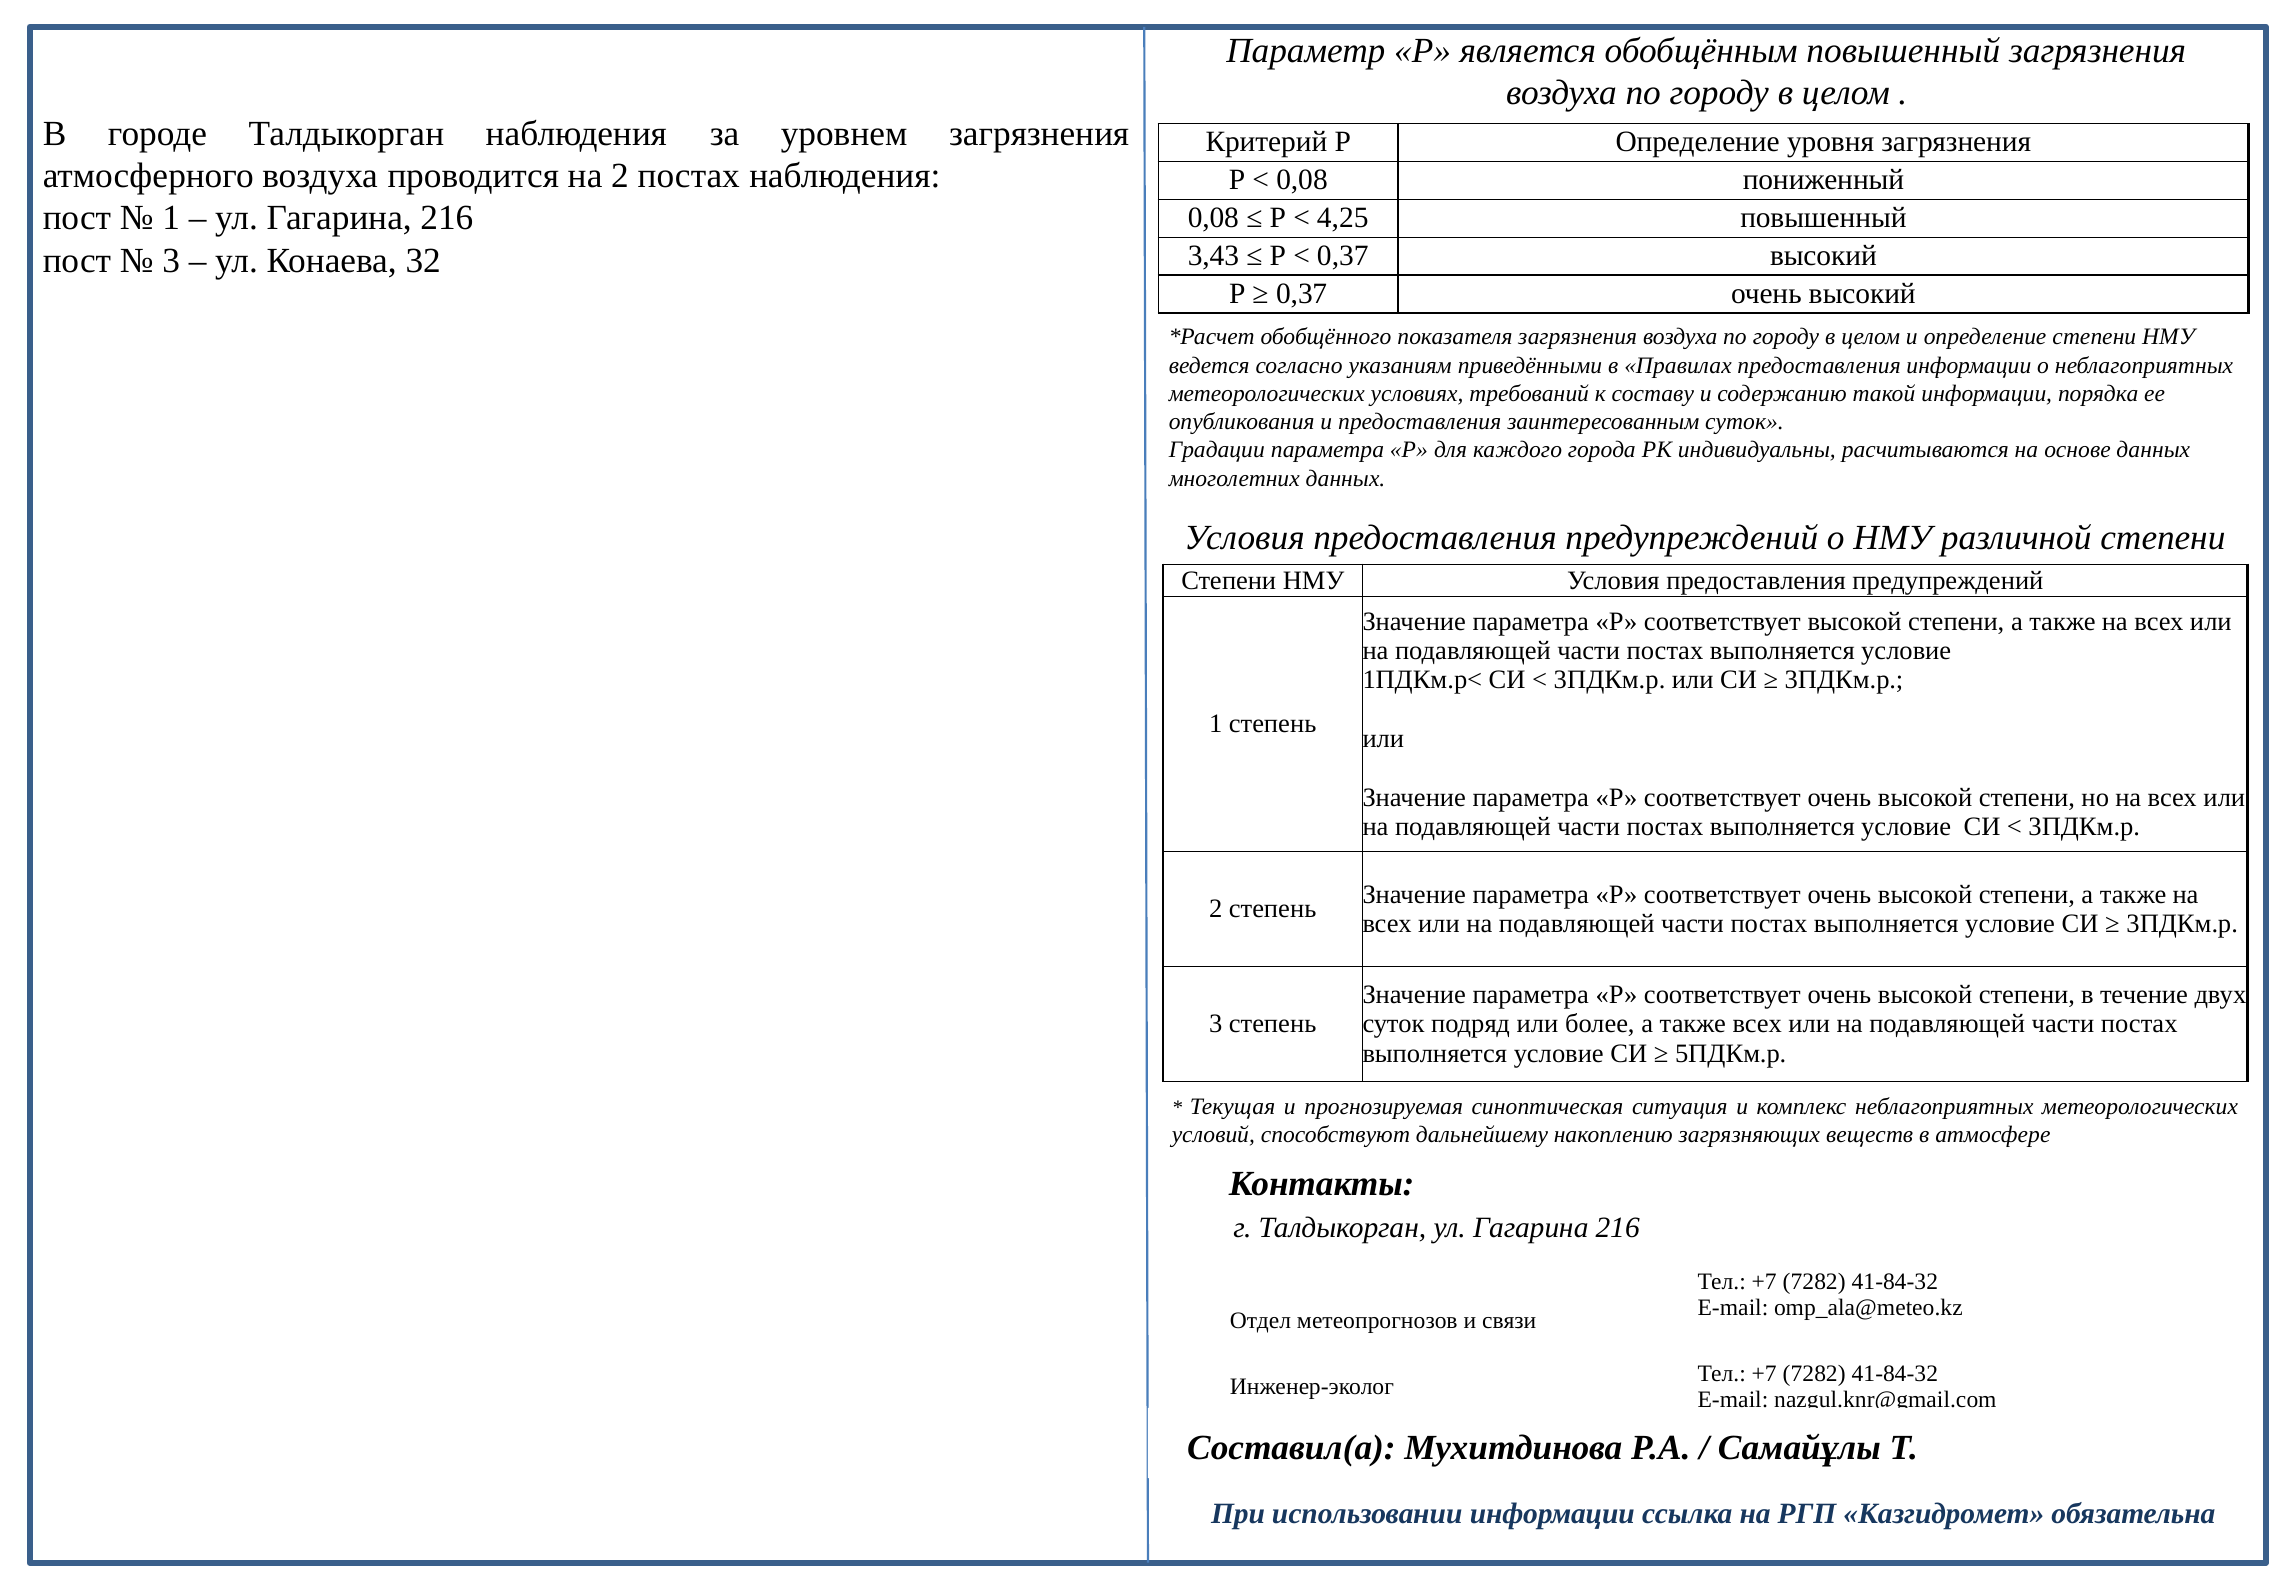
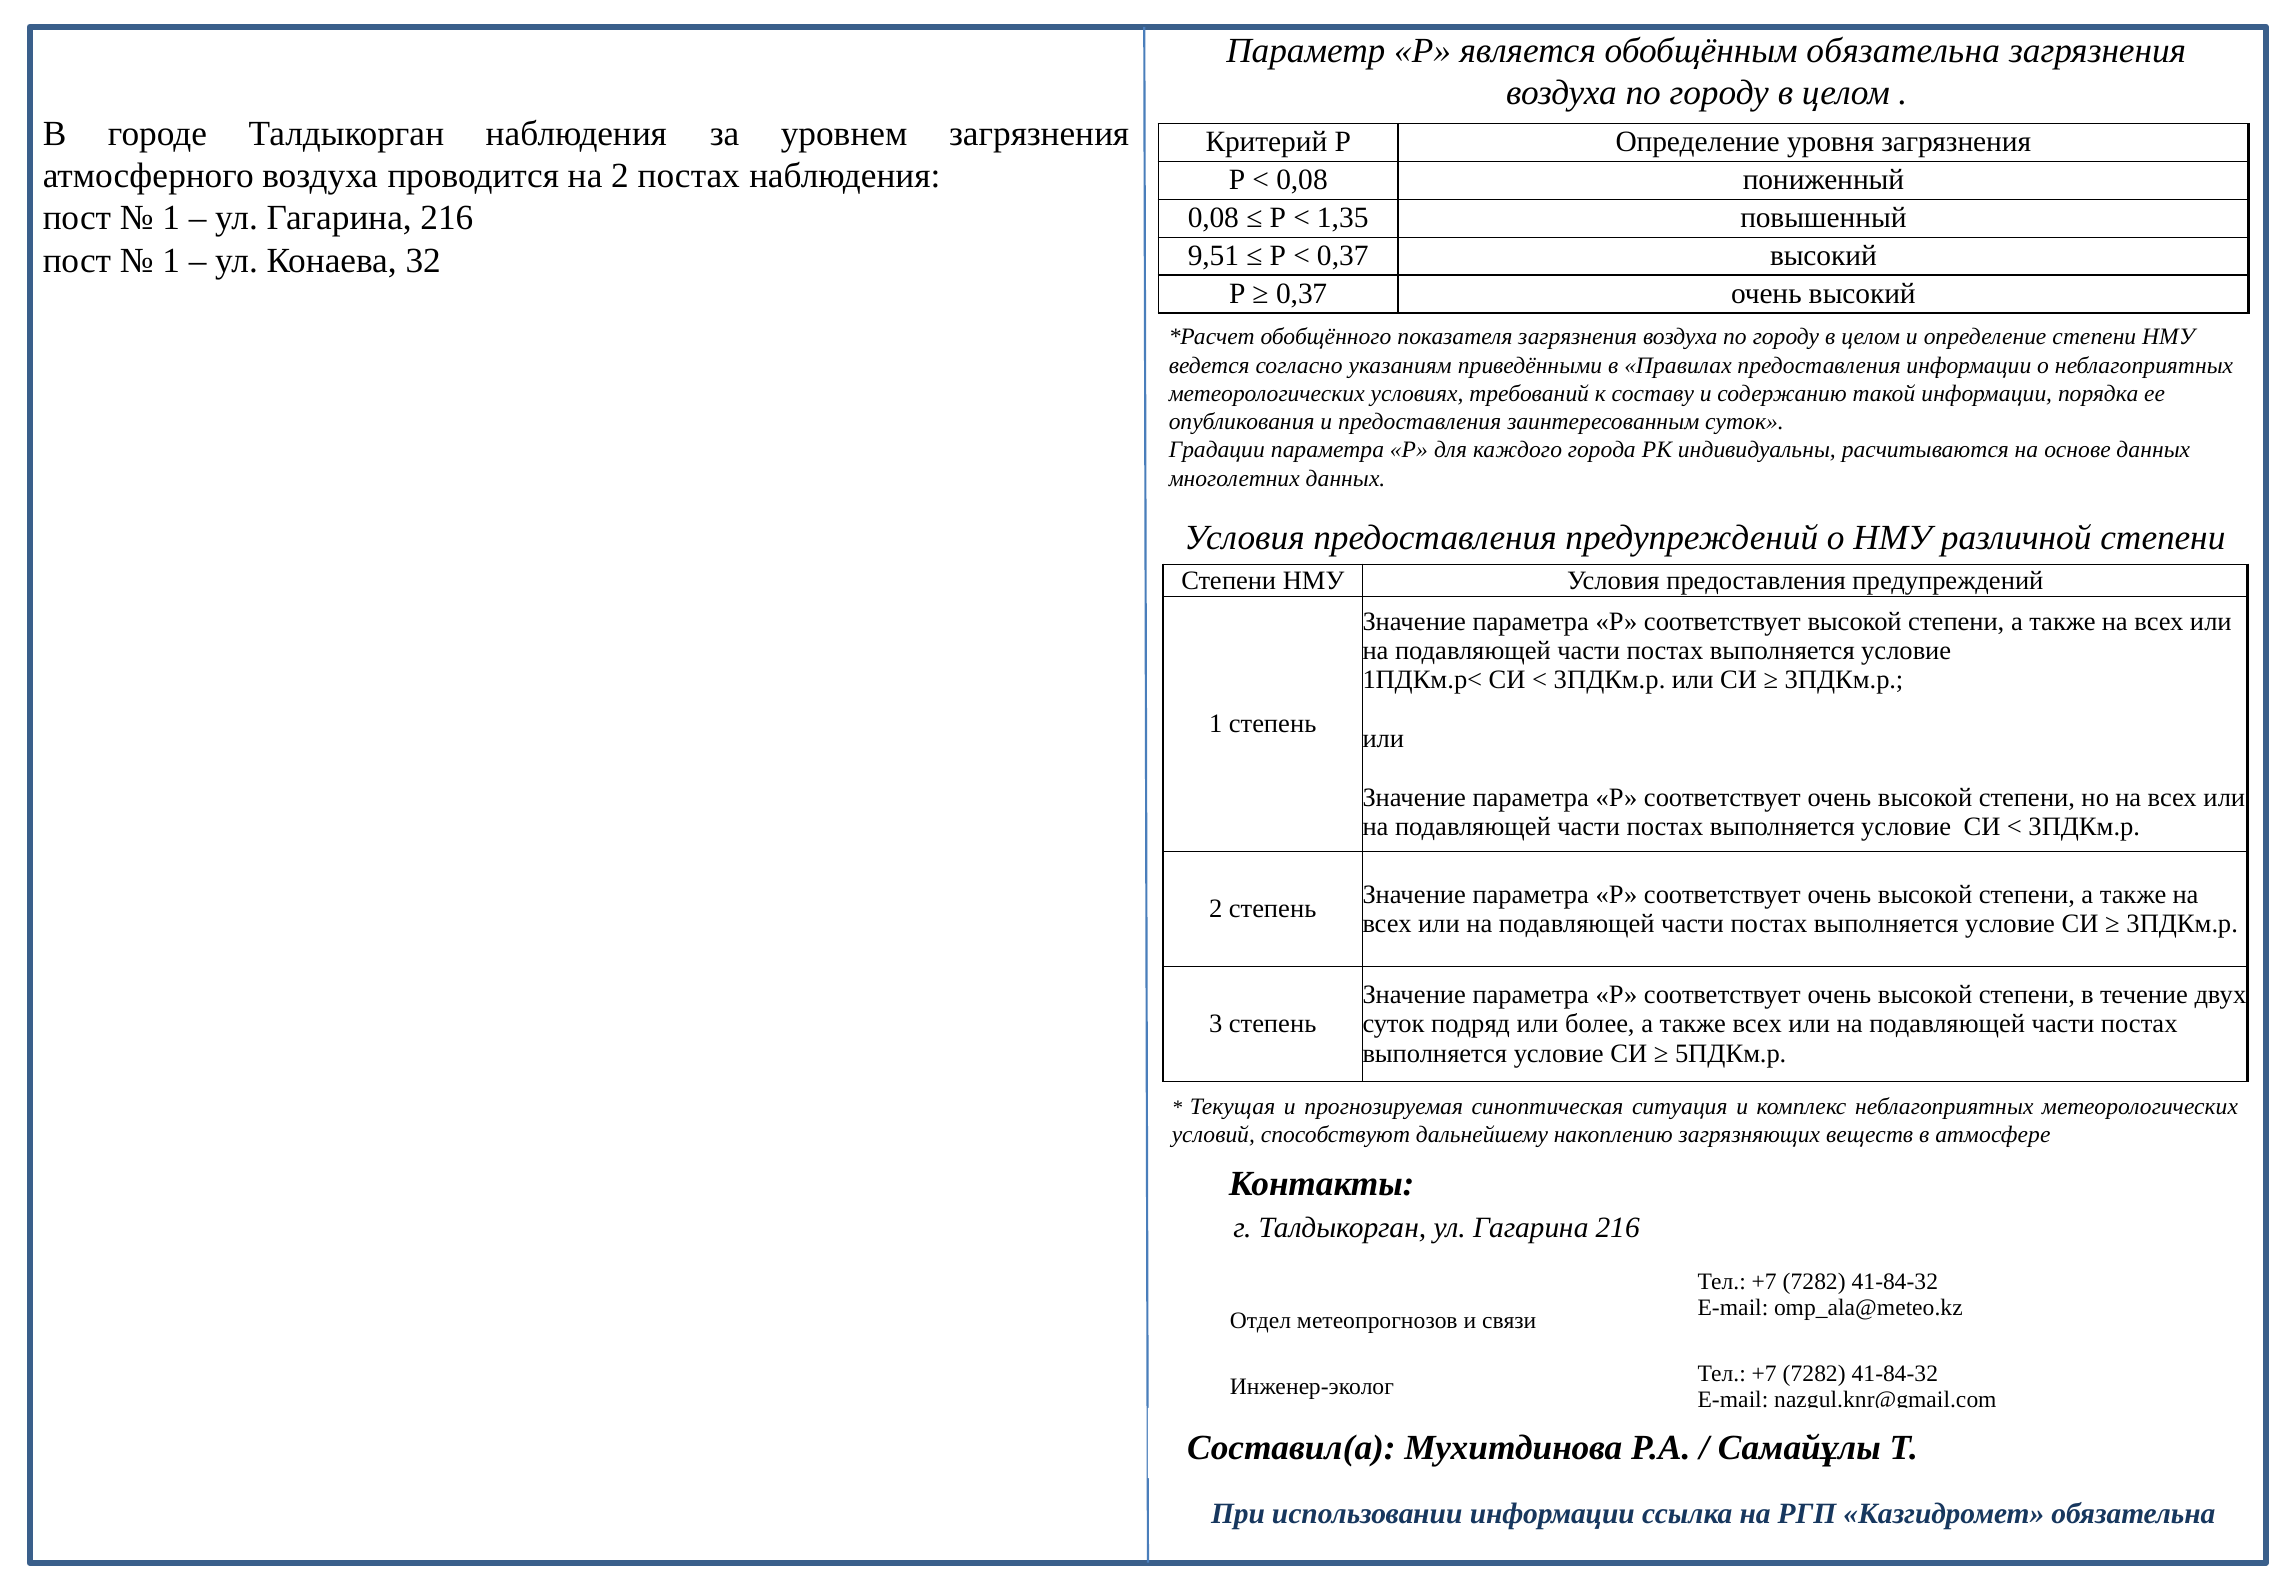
обобщённым повышенный: повышенный -> обязательна
4,25: 4,25 -> 1,35
3,43: 3,43 -> 9,51
3 at (171, 261): 3 -> 1
